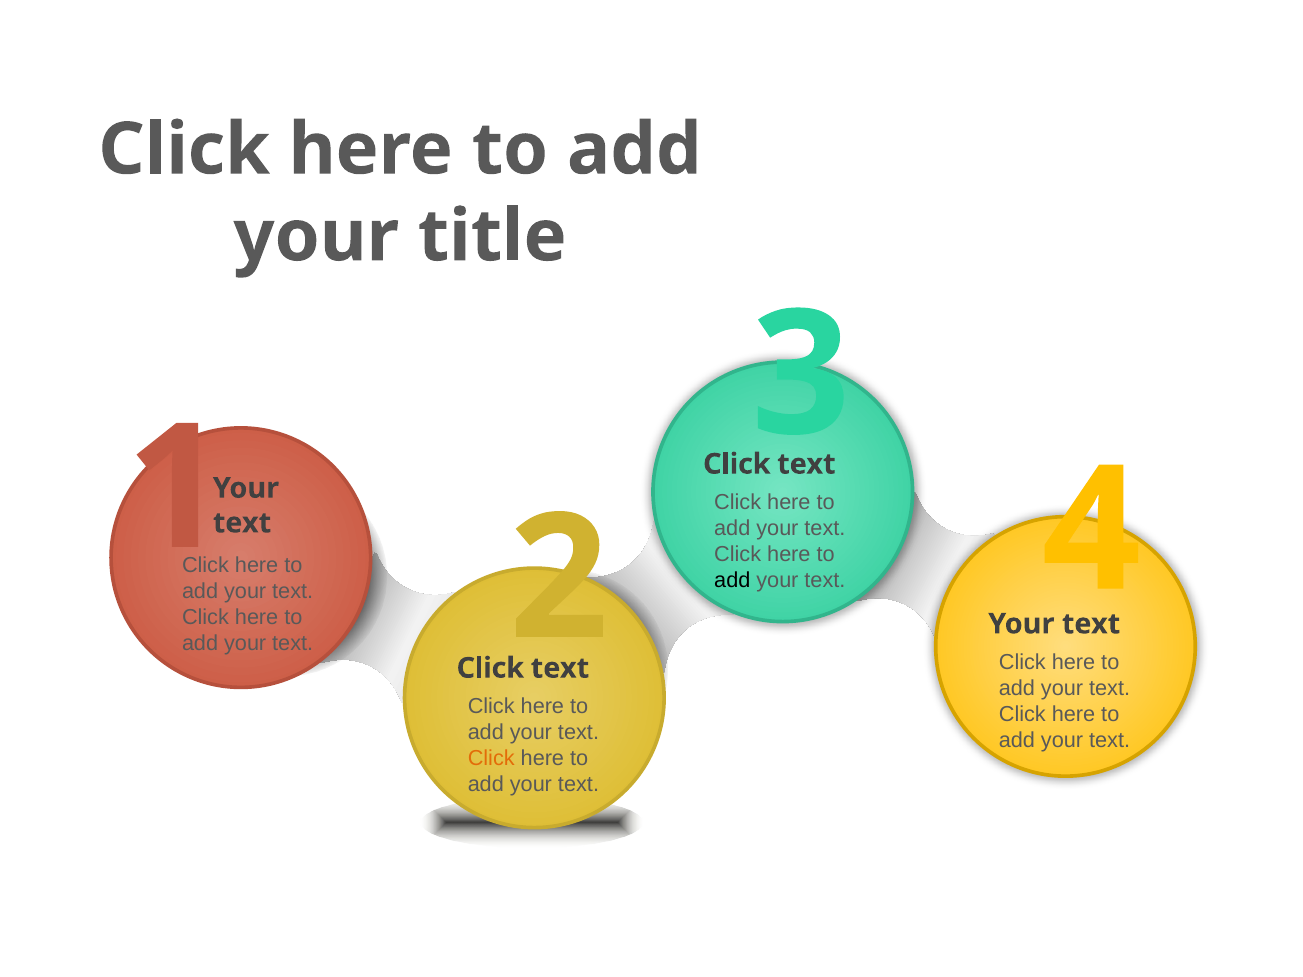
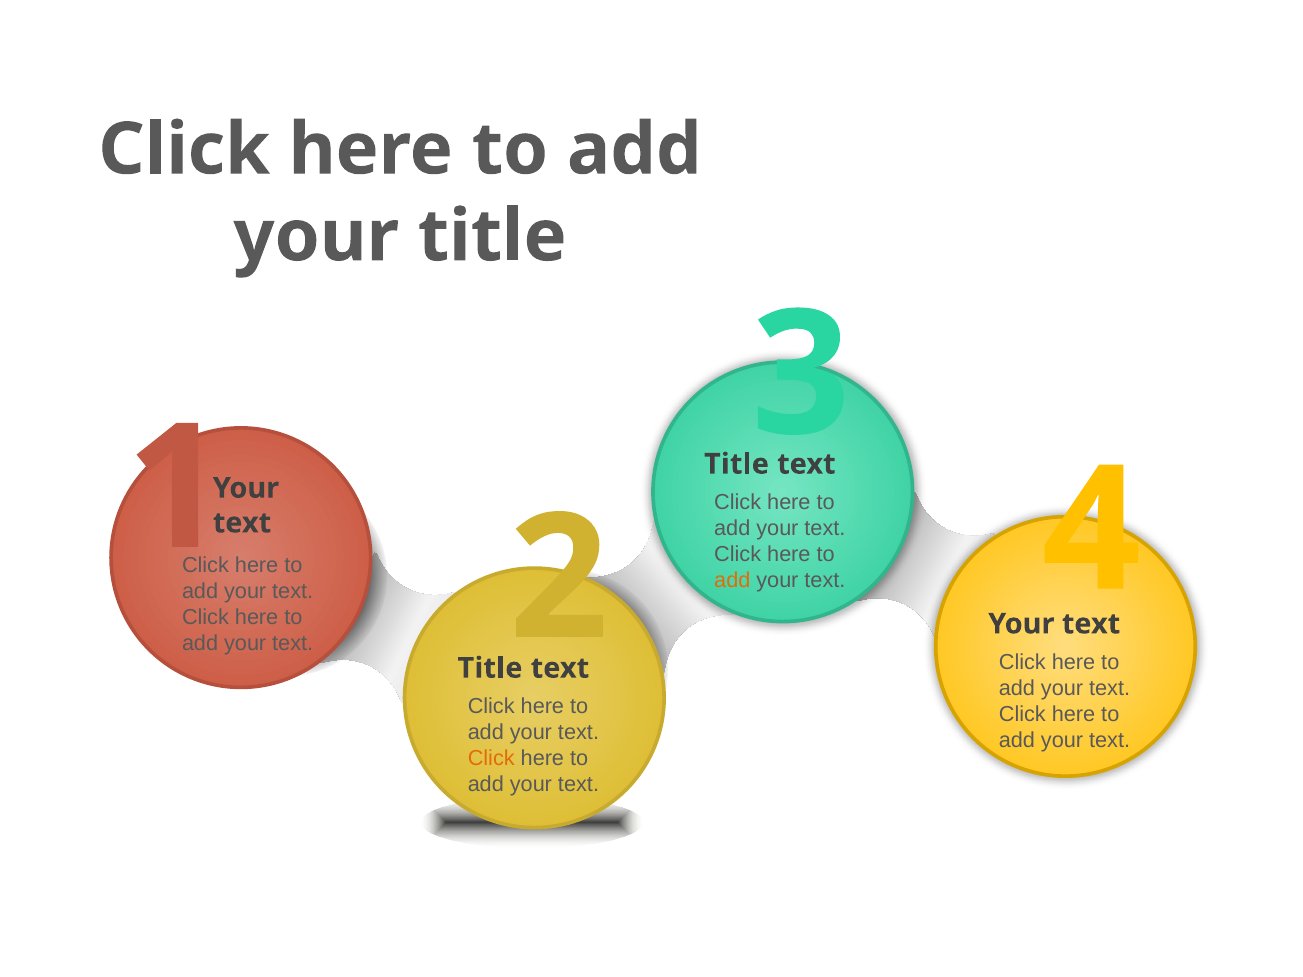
Click at (737, 464): Click -> Title
add at (732, 580) colour: black -> orange
Click at (490, 668): Click -> Title
